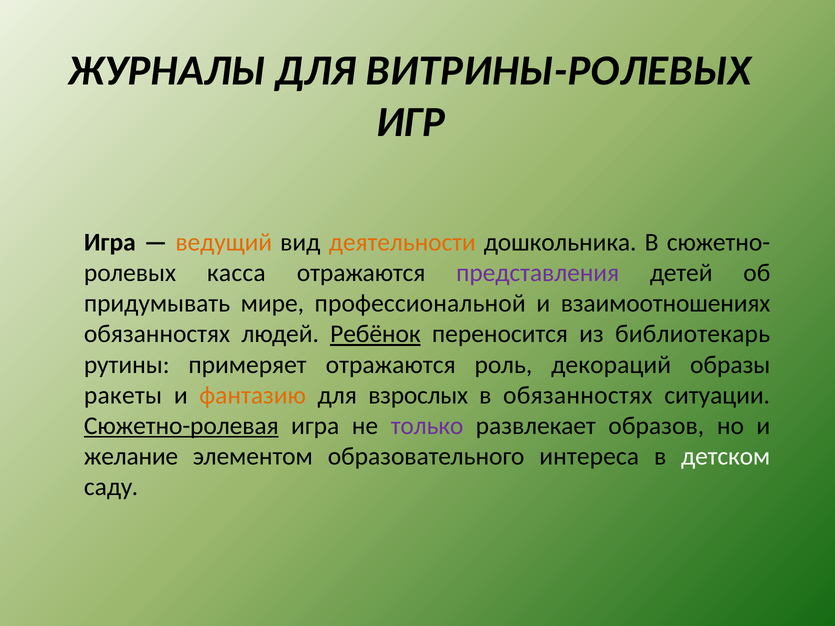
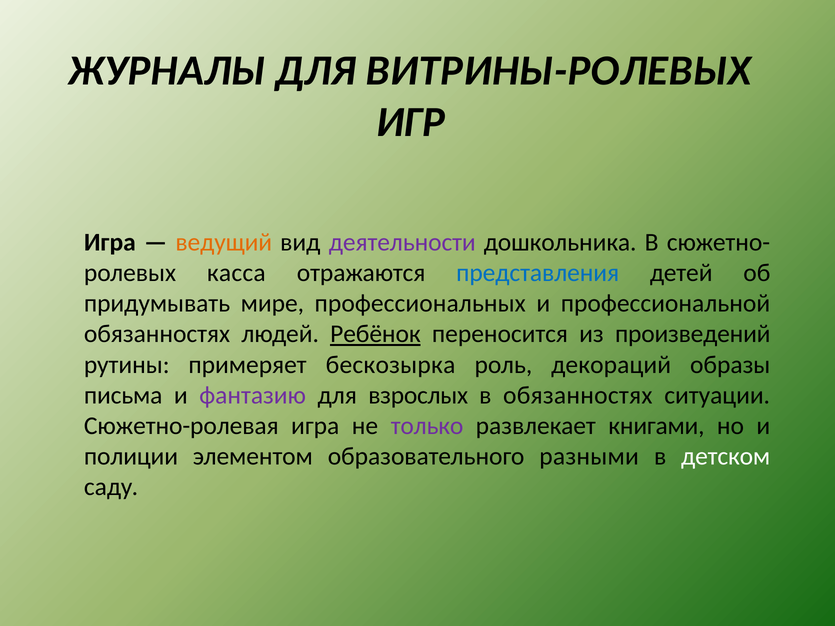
деятельности colour: orange -> purple
представления colour: purple -> blue
профессиональной: профессиональной -> профессиональных
взаимоотношениях: взаимоотношениях -> профессиональной
библиотекарь: библиотекарь -> произведений
примеряет отражаются: отражаются -> бескозырка
ракеты: ракеты -> письма
фантазию colour: orange -> purple
Сюжетно-ролевая underline: present -> none
образов: образов -> книгами
желание: желание -> полиции
интереса: интереса -> разными
